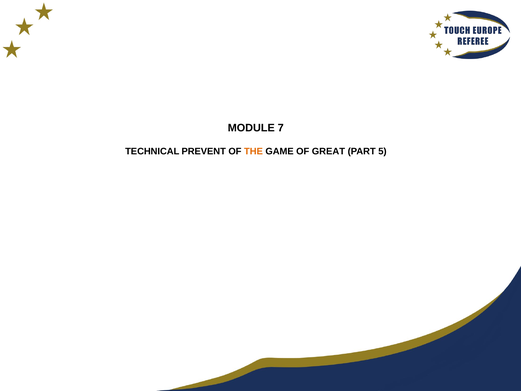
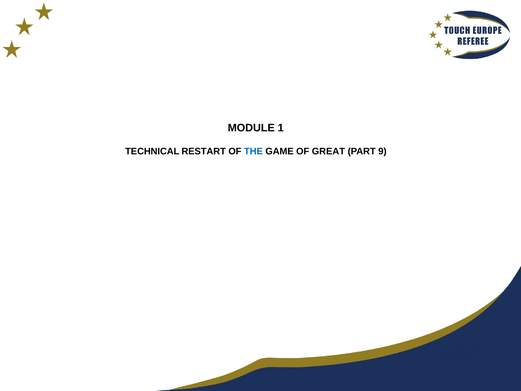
7: 7 -> 1
PREVENT: PREVENT -> RESTART
THE colour: orange -> blue
5: 5 -> 9
